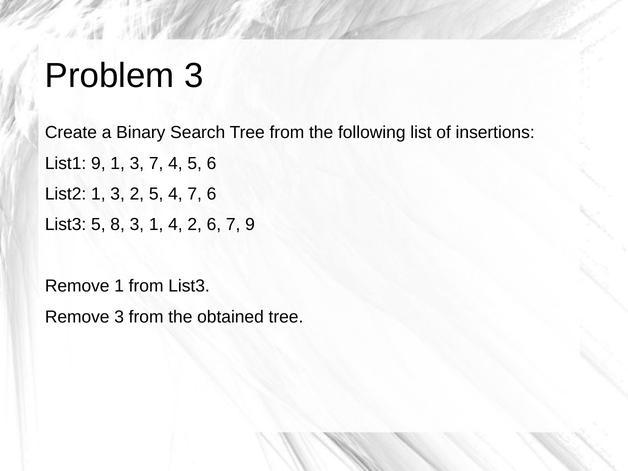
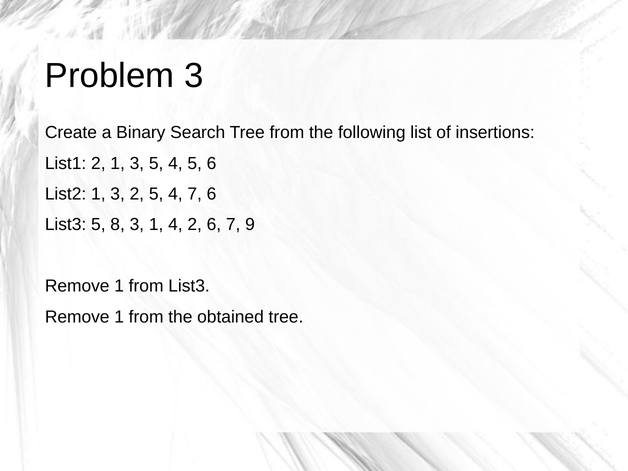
List1 9: 9 -> 2
3 7: 7 -> 5
3 at (119, 317): 3 -> 1
